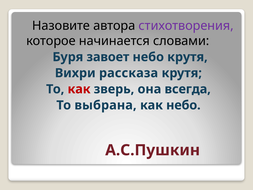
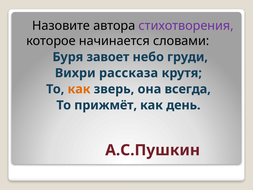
небо крутя: крутя -> груди
как at (79, 89) colour: red -> orange
выбрана: выбрана -> прижмёт
как небо: небо -> день
